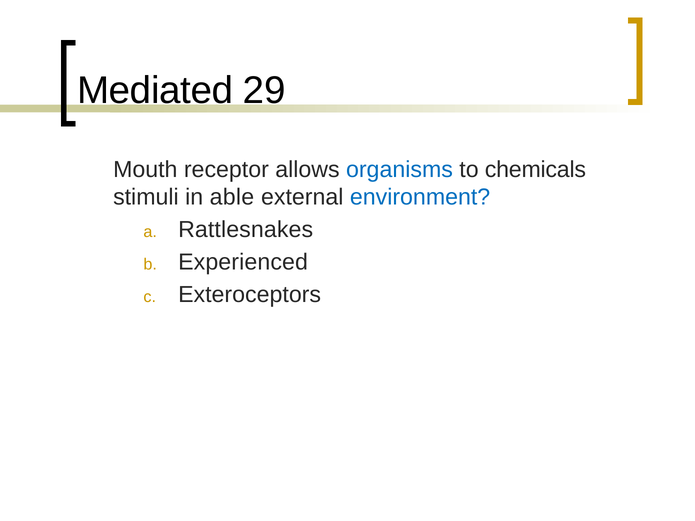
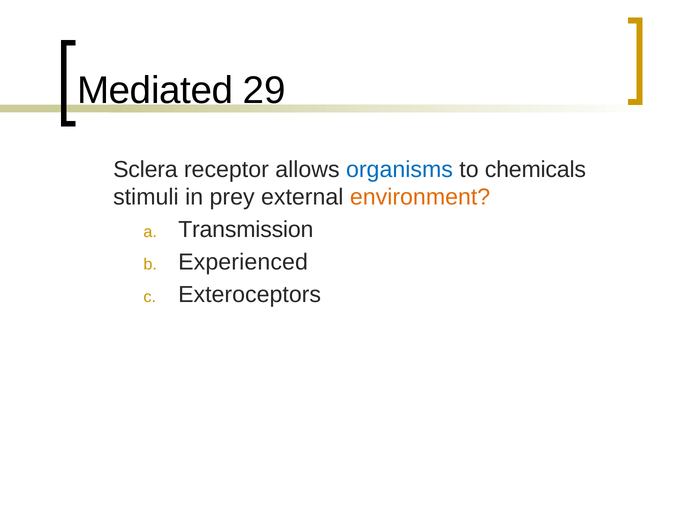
Mouth: Mouth -> Sclera
able: able -> prey
environment colour: blue -> orange
Rattlesnakes: Rattlesnakes -> Transmission
